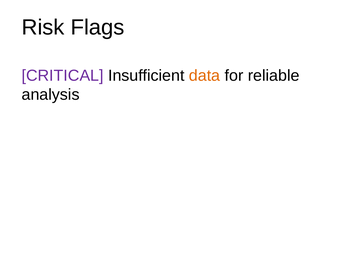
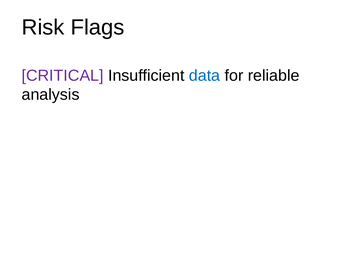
data colour: orange -> blue
